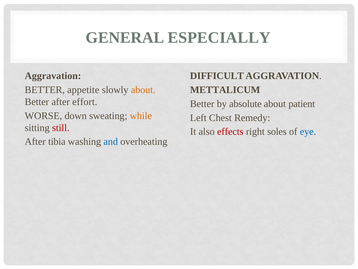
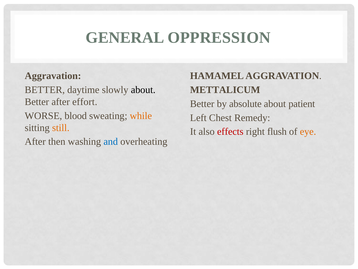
ESPECIALLY: ESPECIALLY -> OPPRESSION
DIFFICULT: DIFFICULT -> HAMAMEL
appetite: appetite -> daytime
about at (143, 90) colour: orange -> black
down: down -> blood
still colour: red -> orange
soles: soles -> flush
eye colour: blue -> orange
tibia: tibia -> then
